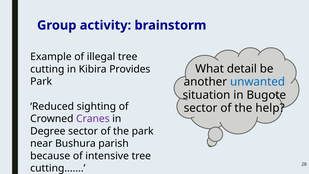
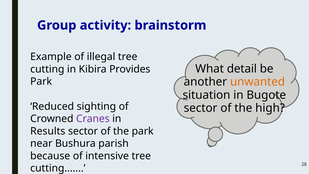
unwanted colour: blue -> orange
help: help -> high
Degree: Degree -> Results
